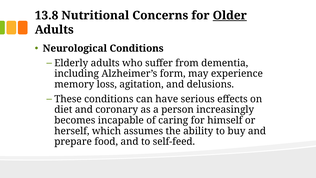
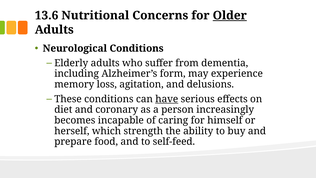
13.8: 13.8 -> 13.6
have underline: none -> present
assumes: assumes -> strength
